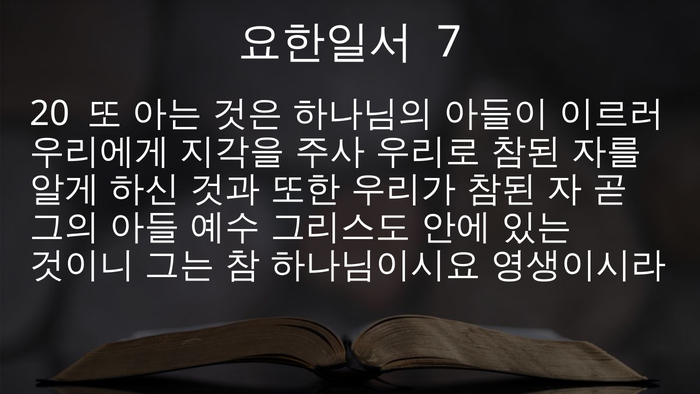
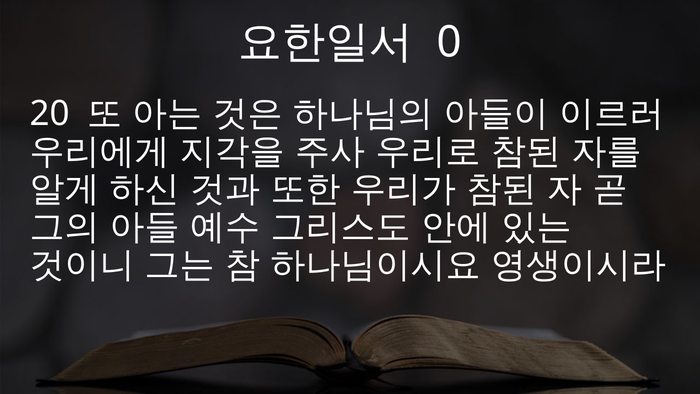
7: 7 -> 0
